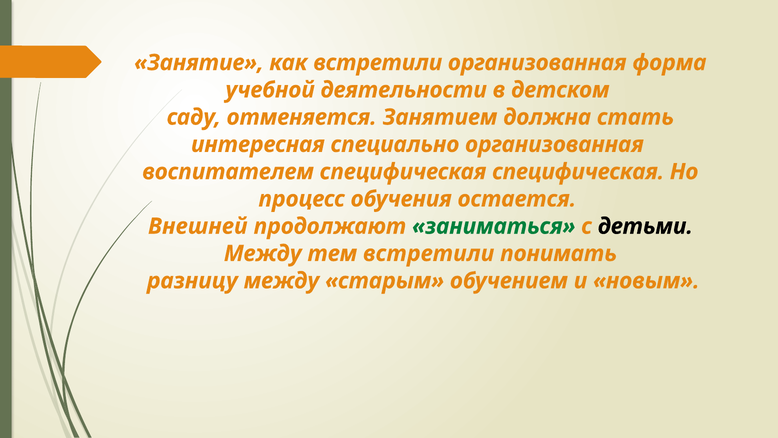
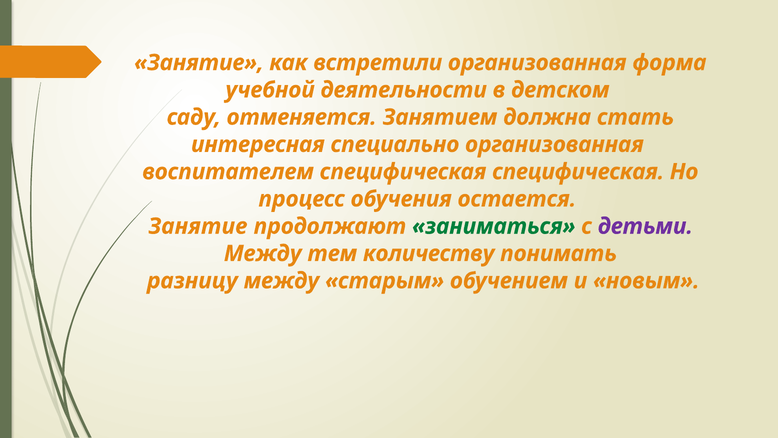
Внешней at (198, 226): Внешней -> Занятие
детьми colour: black -> purple
тем встретили: встретили -> количеству
